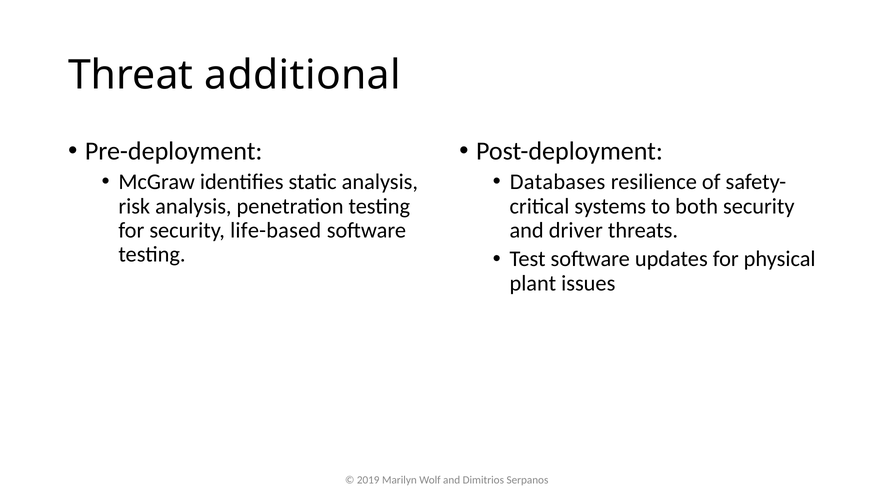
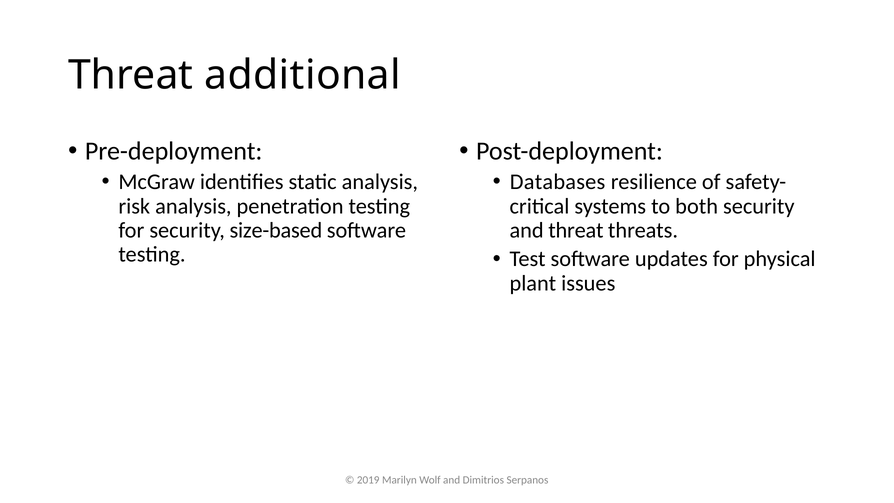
life-based: life-based -> size-based
and driver: driver -> threat
